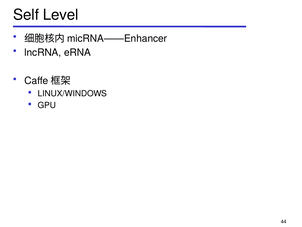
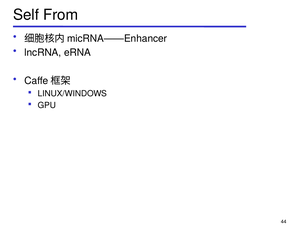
Level: Level -> From
